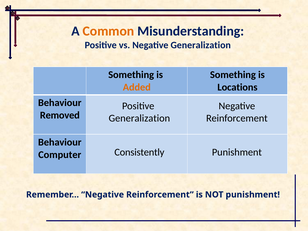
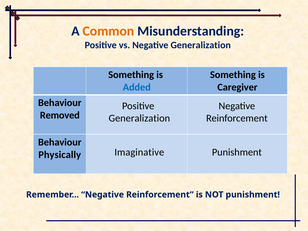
Added colour: orange -> blue
Locations: Locations -> Caregiver
Consistently: Consistently -> Imaginative
Computer: Computer -> Physically
